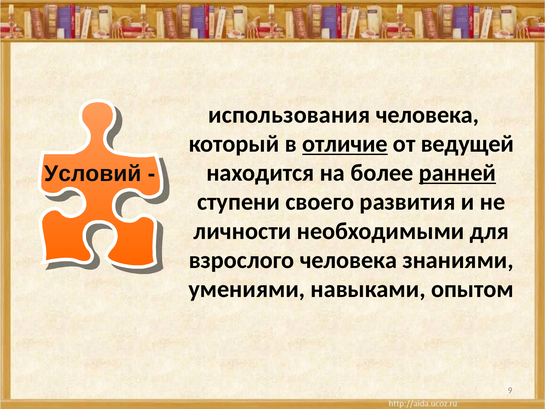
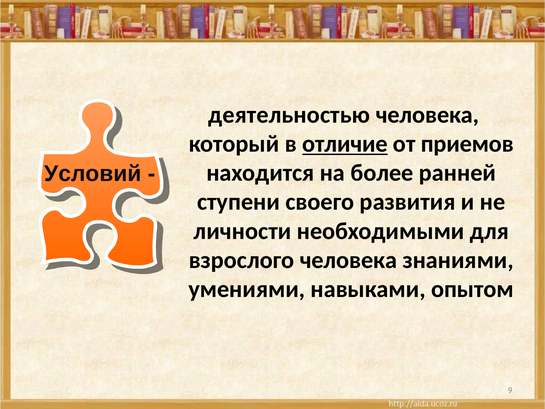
использования: использования -> деятельностью
ведущей: ведущей -> приемов
ранней underline: present -> none
